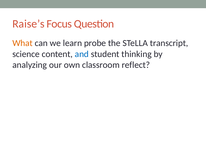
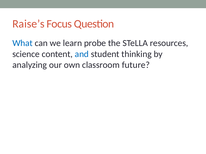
What colour: orange -> blue
transcript: transcript -> resources
reflect: reflect -> future
